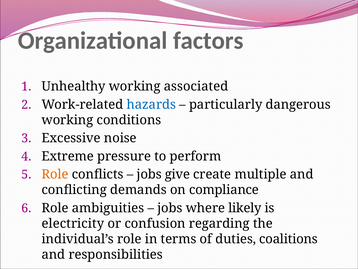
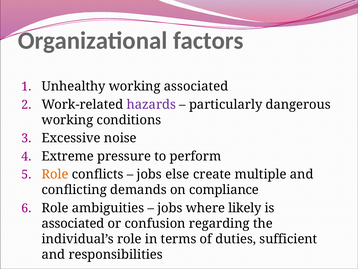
hazards colour: blue -> purple
give: give -> else
electricity at (73, 223): electricity -> associated
coalitions: coalitions -> sufficient
